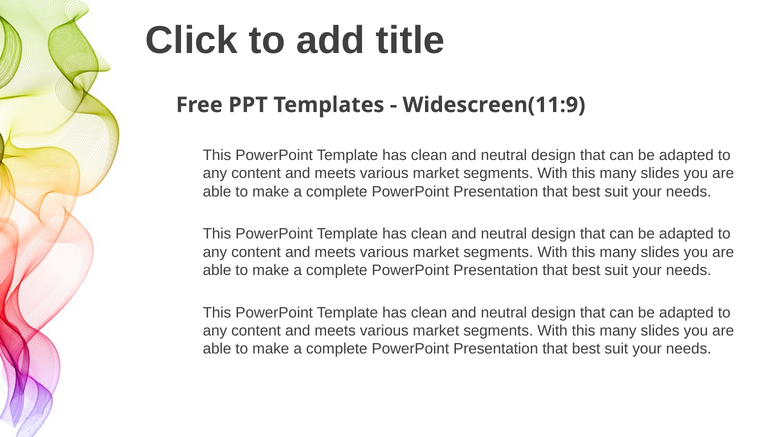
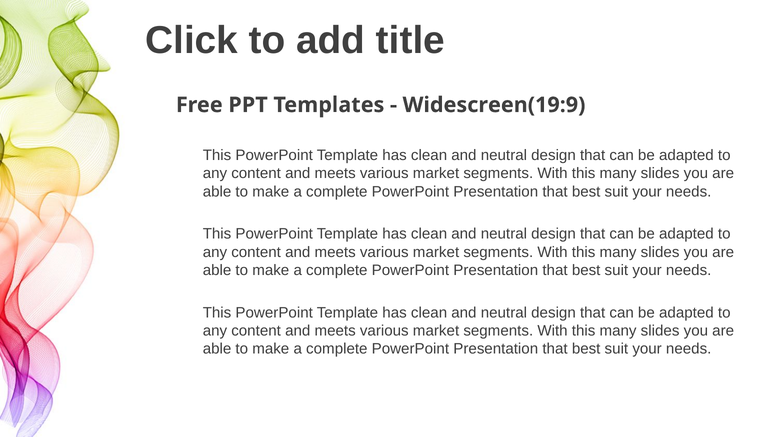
Widescreen(11:9: Widescreen(11:9 -> Widescreen(19:9
